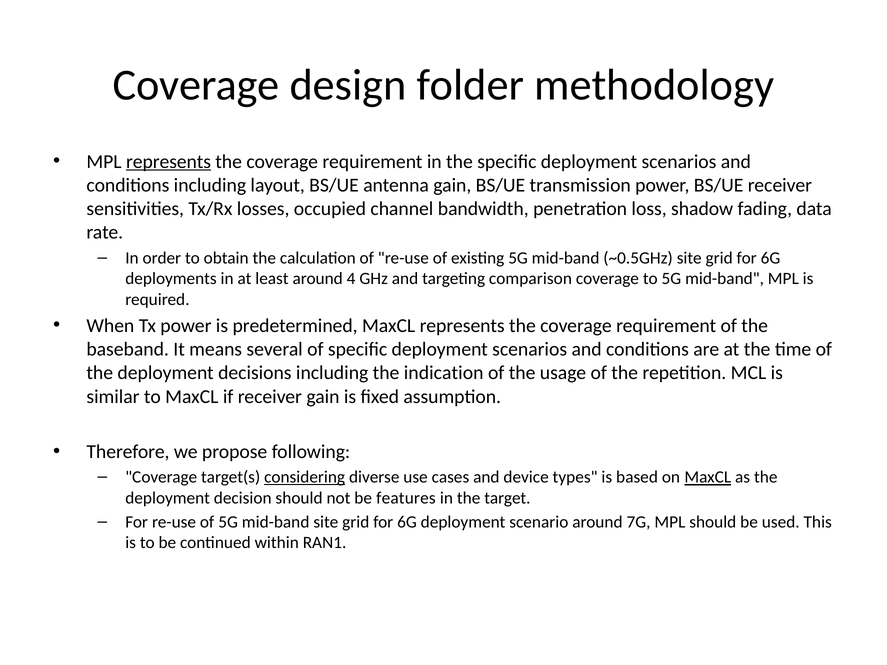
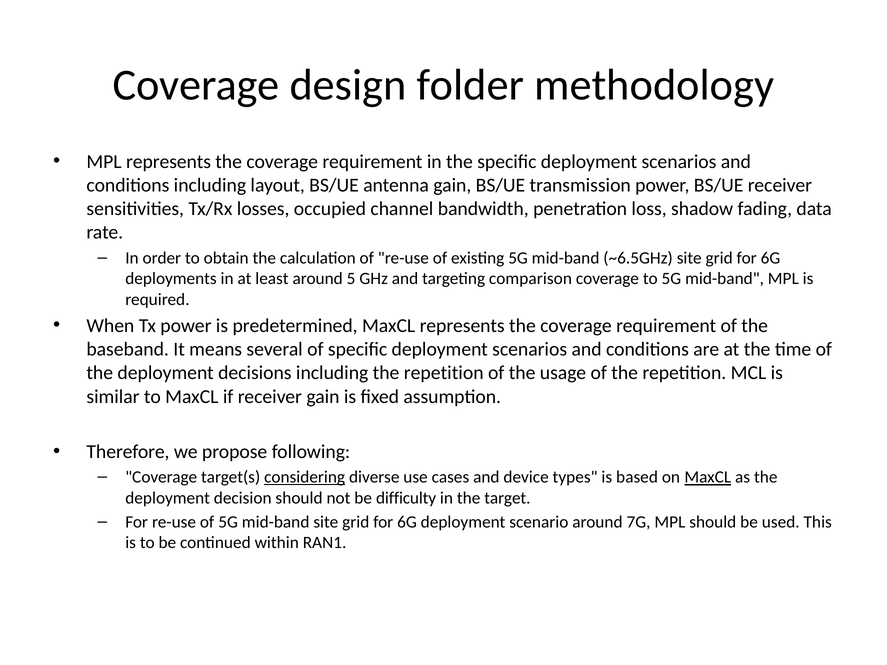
represents at (169, 162) underline: present -> none
~0.5GHz: ~0.5GHz -> ~6.5GHz
4: 4 -> 5
including the indication: indication -> repetition
features: features -> difficulty
